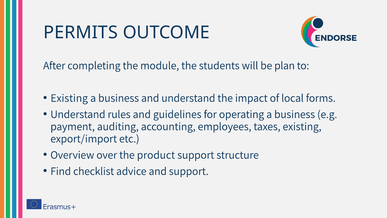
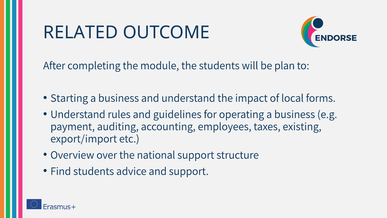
PERMITS: PERMITS -> RELATED
Existing at (69, 98): Existing -> Starting
product: product -> national
Find checklist: checklist -> students
